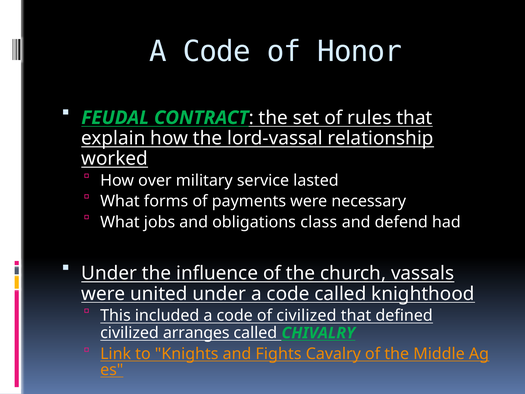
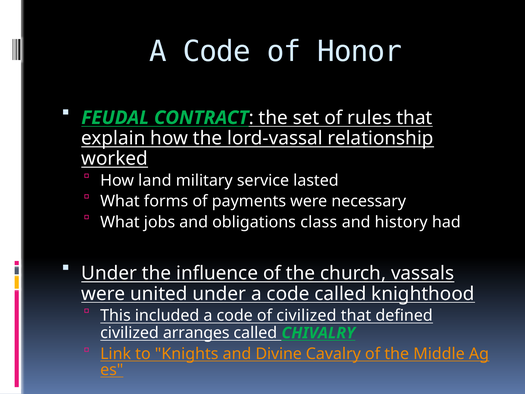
over: over -> land
defend: defend -> history
Fights: Fights -> Divine
